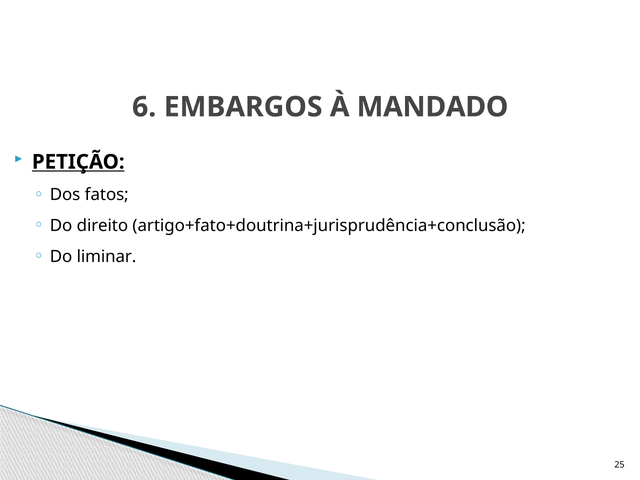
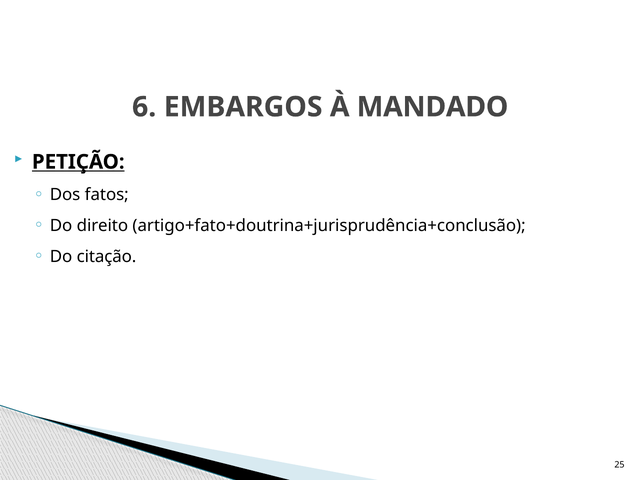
liminar: liminar -> citação
